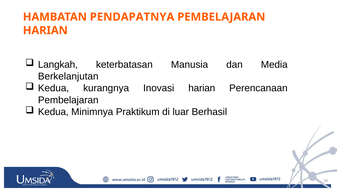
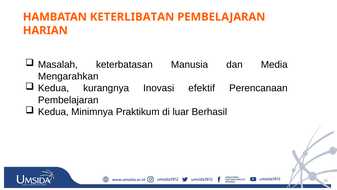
PENDAPATNYA: PENDAPATNYA -> KETERLIBATAN
Langkah: Langkah -> Masalah
Berkelanjutan: Berkelanjutan -> Mengarahkan
Inovasi harian: harian -> efektif
